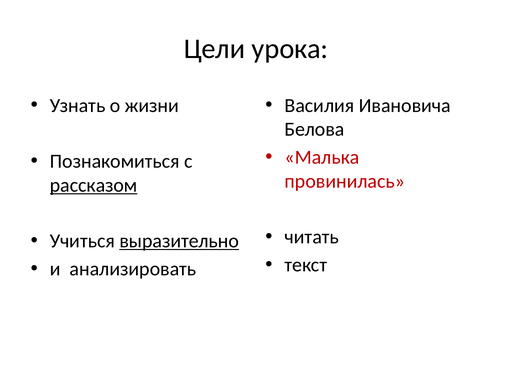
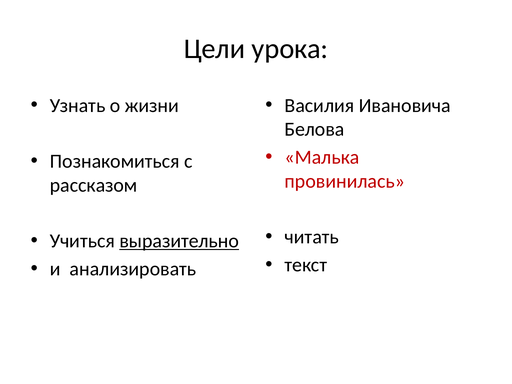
рассказом underline: present -> none
